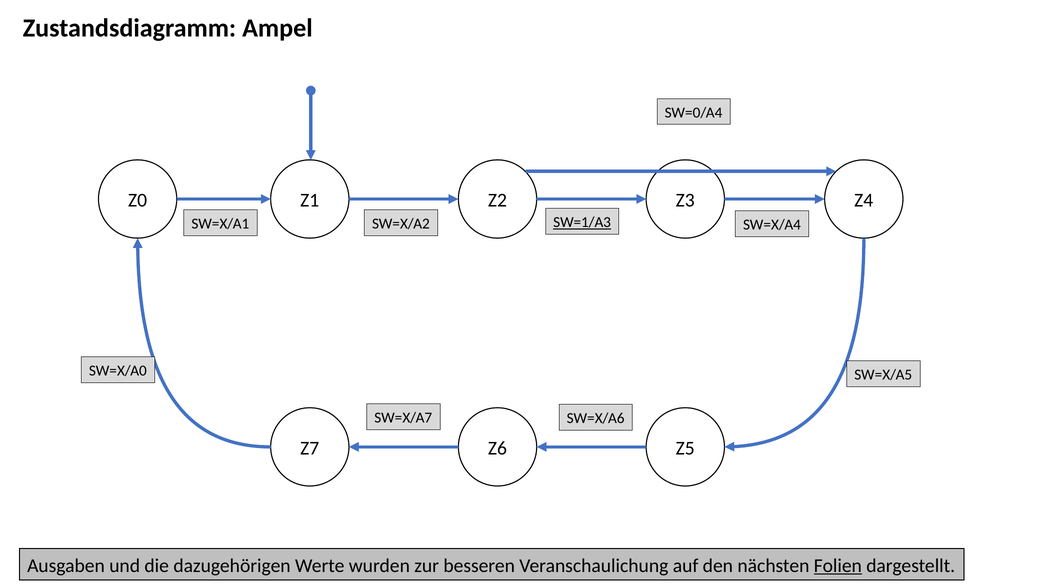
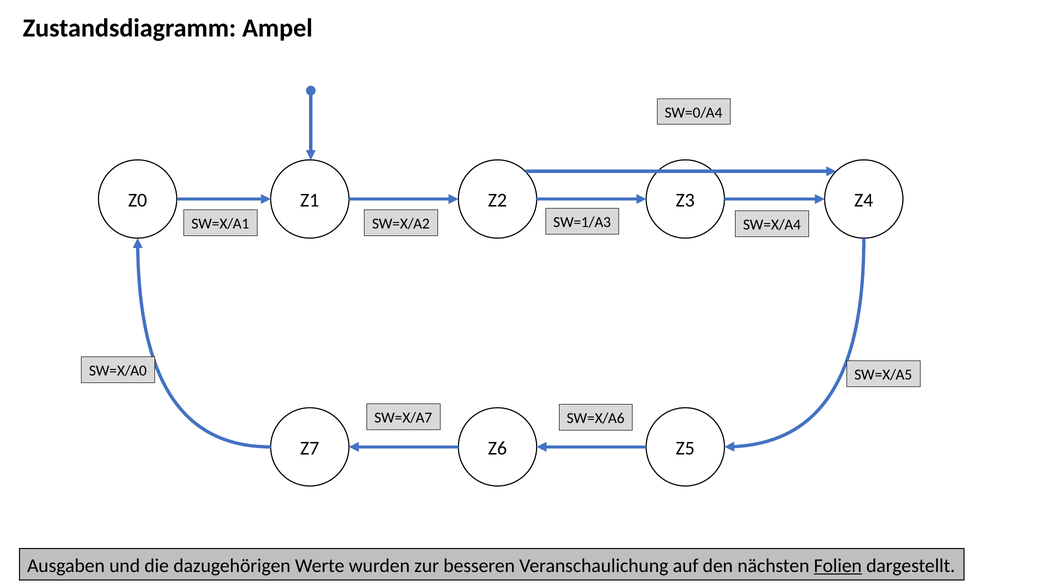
SW=1/A3 underline: present -> none
